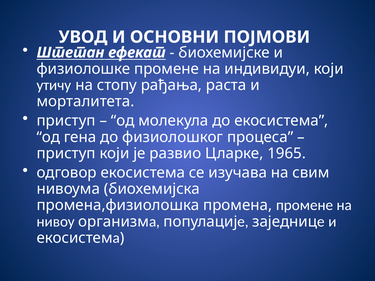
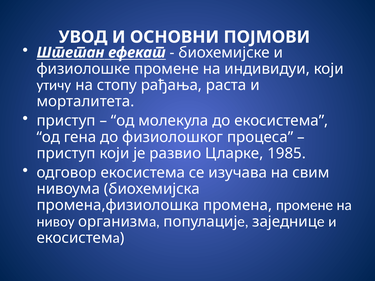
1965: 1965 -> 1985
